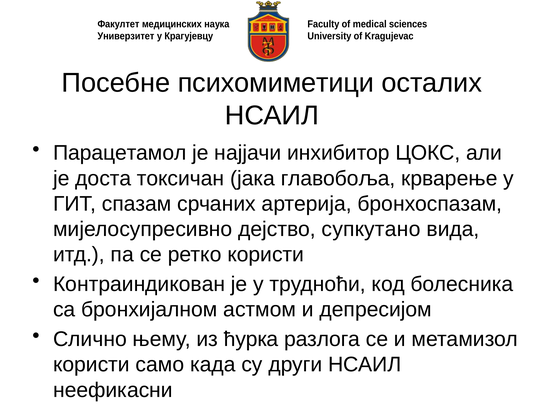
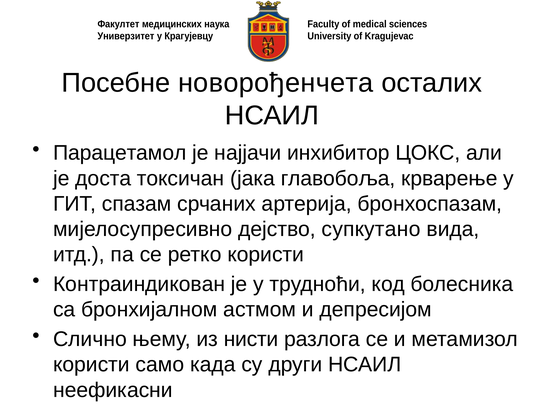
психомиметици: психомиметици -> новорођенчета
ћурка: ћурка -> нисти
